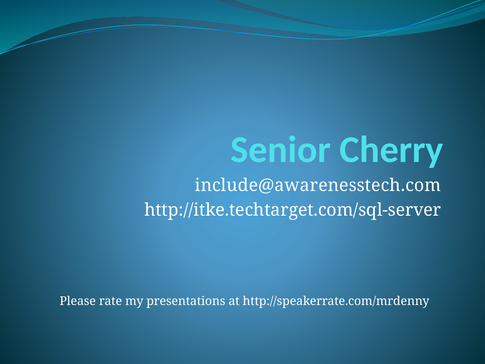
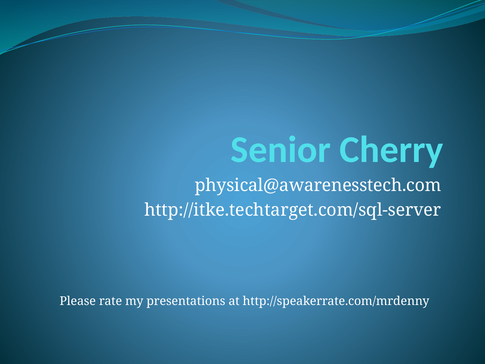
include@awarenesstech.com: include@awarenesstech.com -> physical@awarenesstech.com
